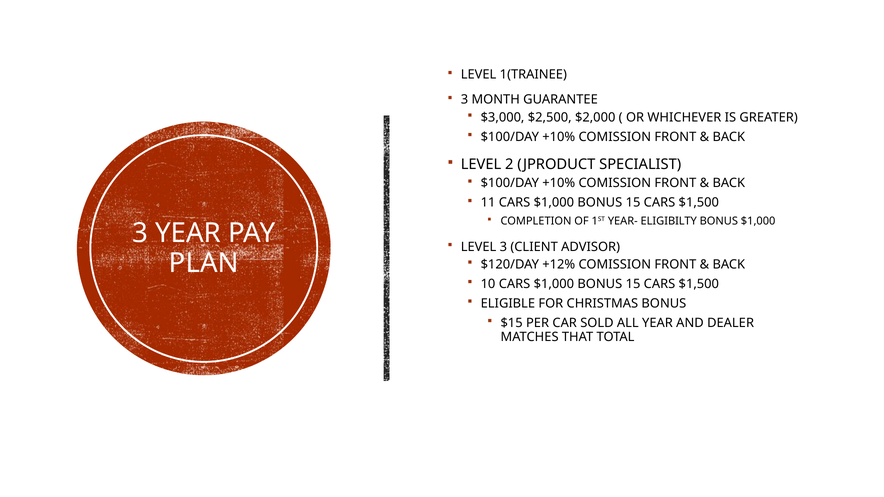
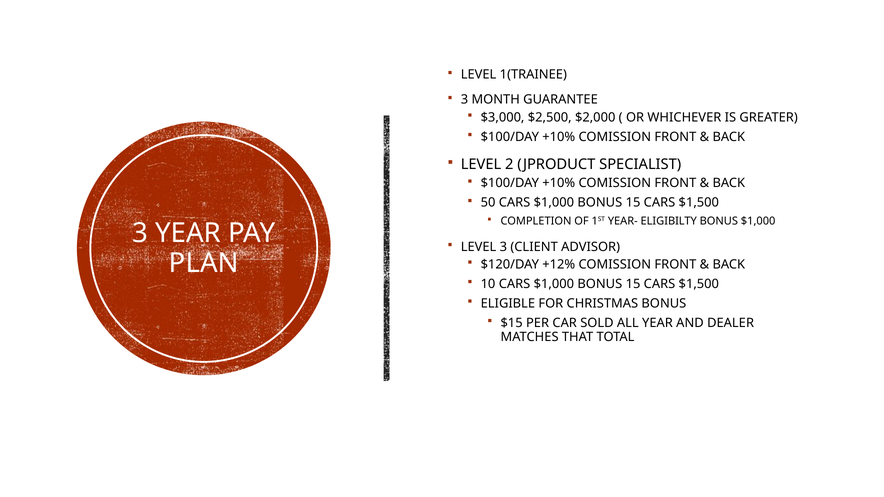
11: 11 -> 50
